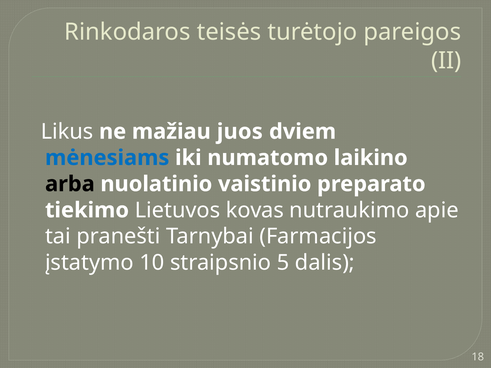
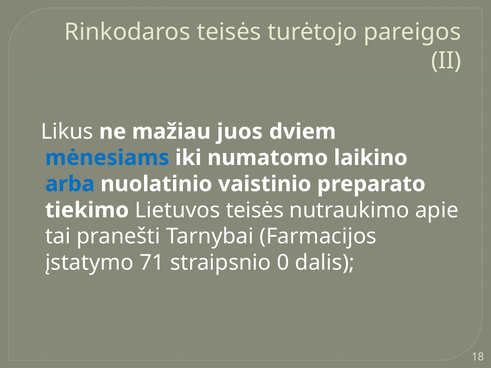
arba colour: black -> blue
Lietuvos kovas: kovas -> teisės
10: 10 -> 71
5: 5 -> 0
